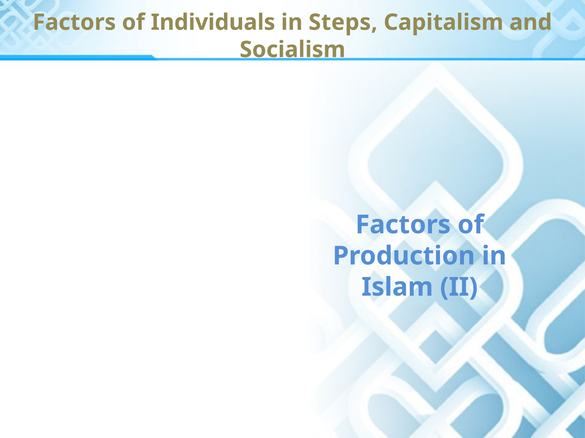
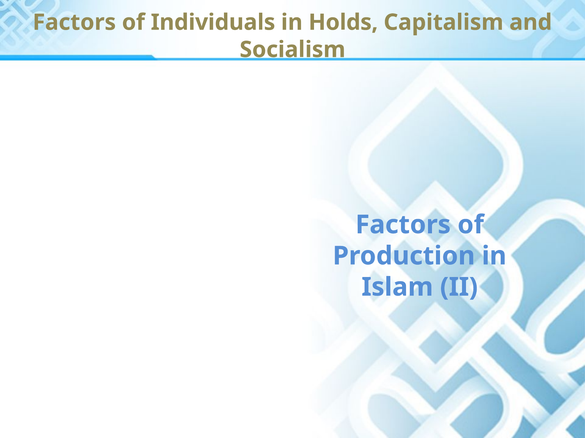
Steps: Steps -> Holds
